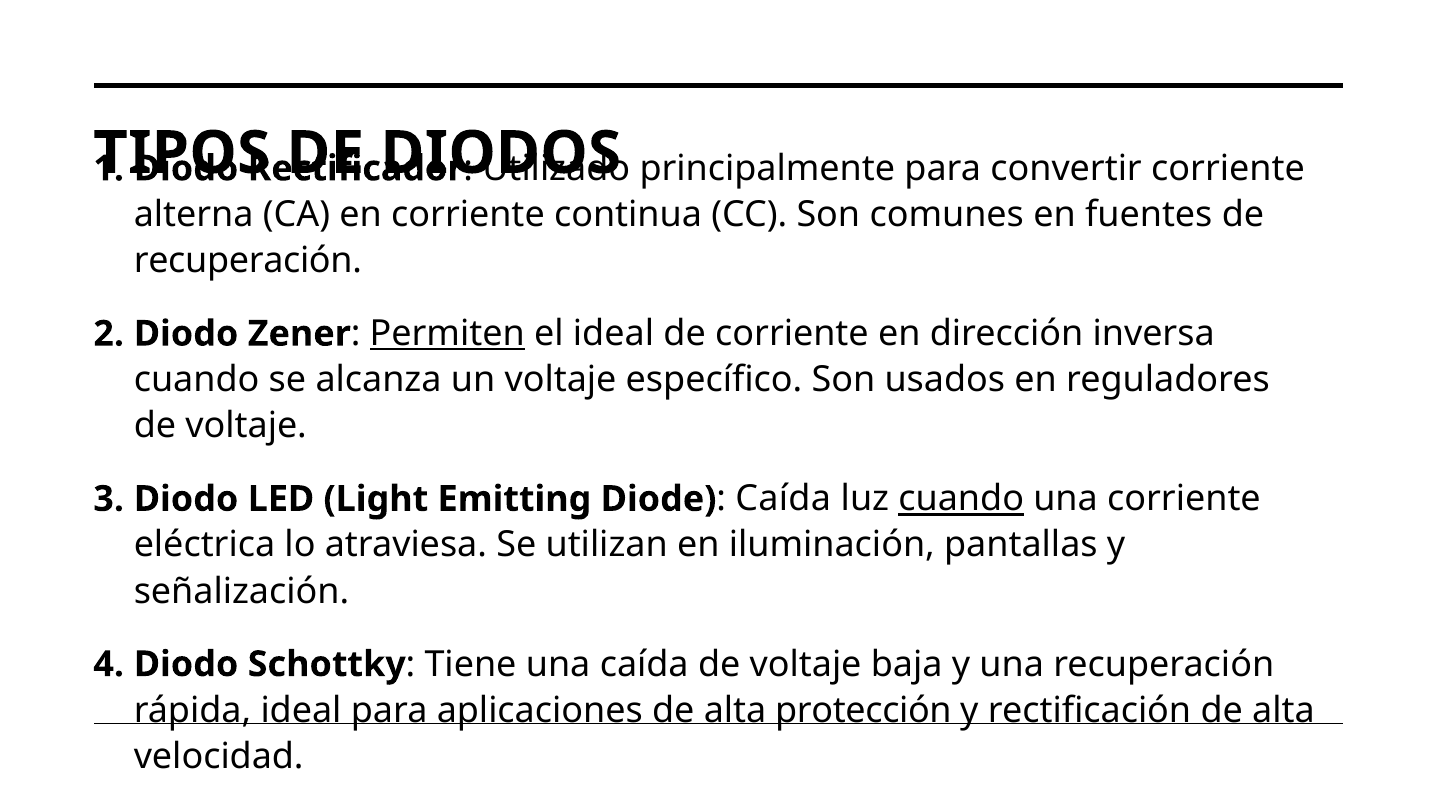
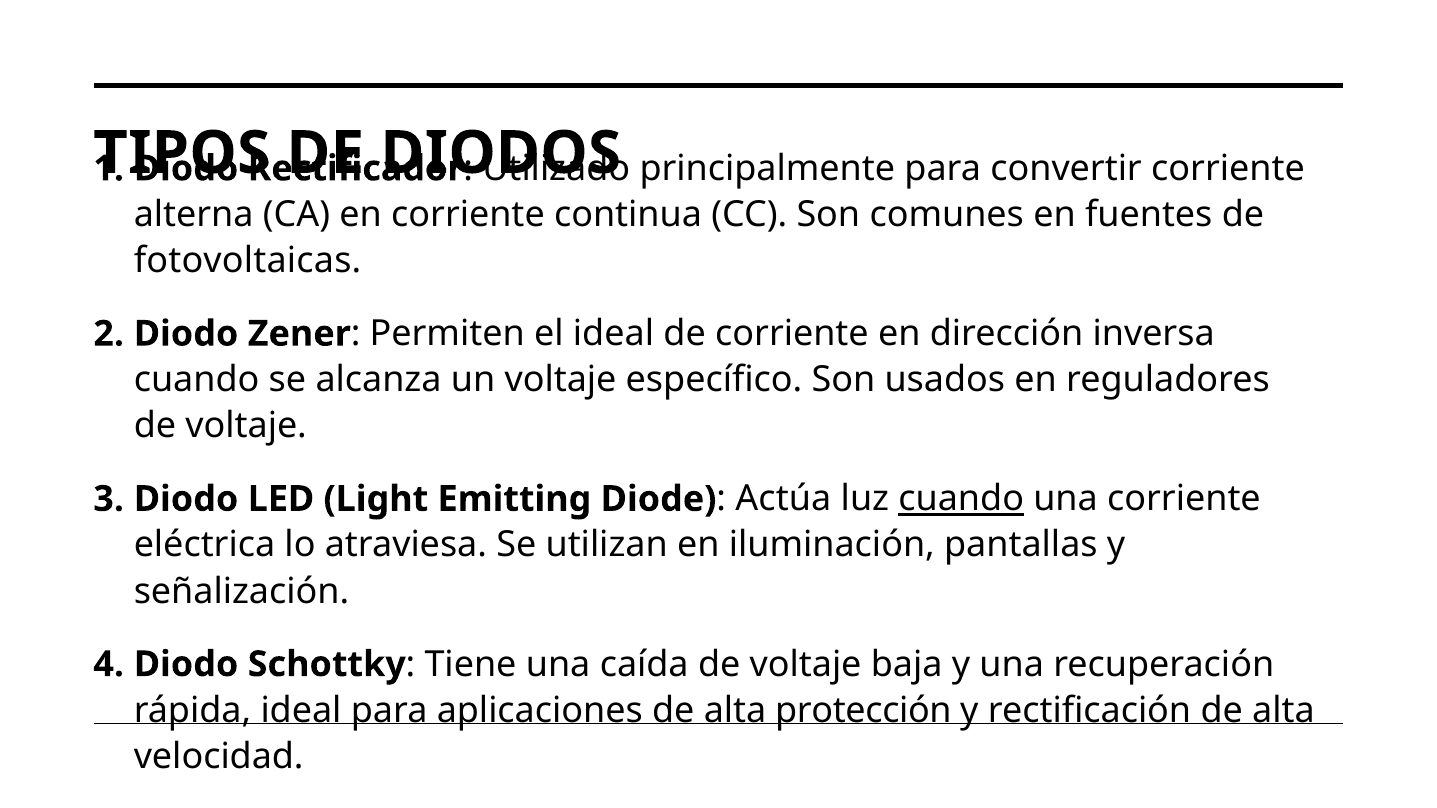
recuperación at (248, 261): recuperación -> fotovoltaicas
Permiten underline: present -> none
Caída at (783, 499): Caída -> Actúa
